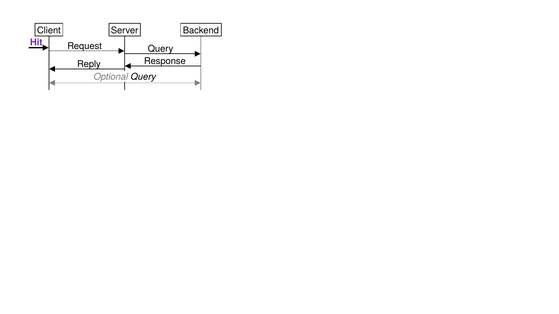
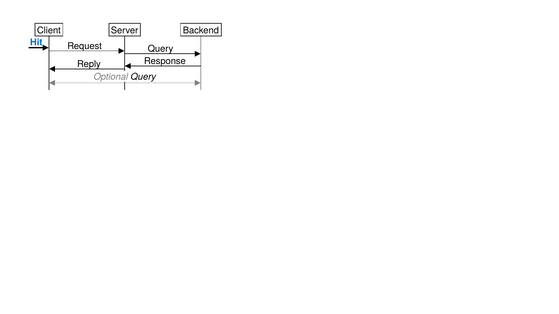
Hit colour: purple -> blue
